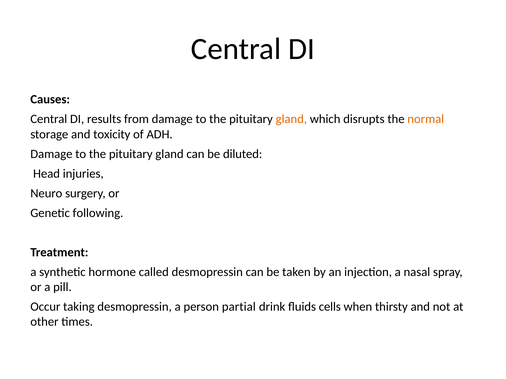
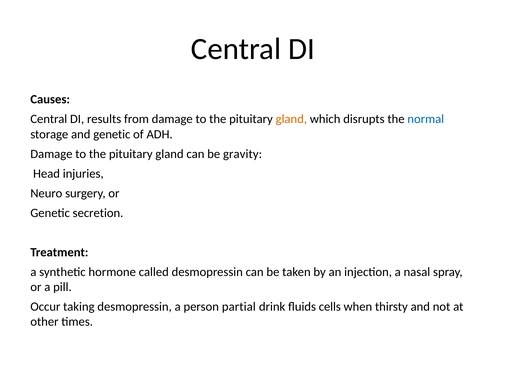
normal colour: orange -> blue
and toxicity: toxicity -> genetic
diluted: diluted -> gravity
following: following -> secretion
